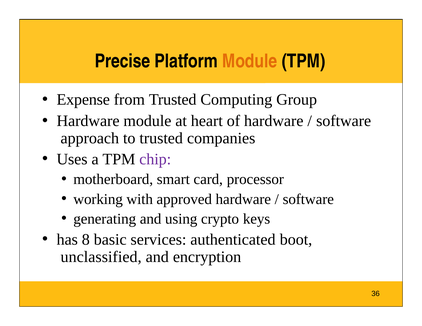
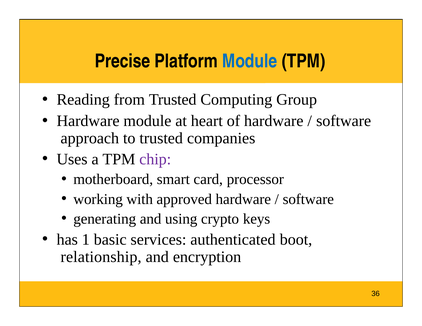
Module at (250, 61) colour: orange -> blue
Expense: Expense -> Reading
8: 8 -> 1
unclassified: unclassified -> relationship
